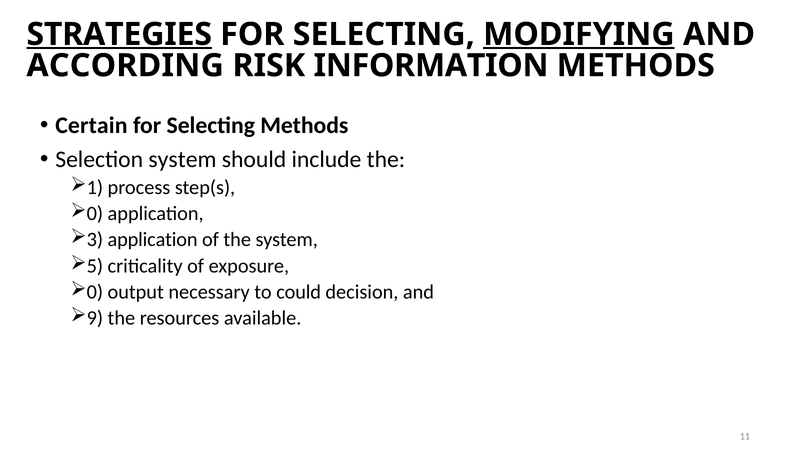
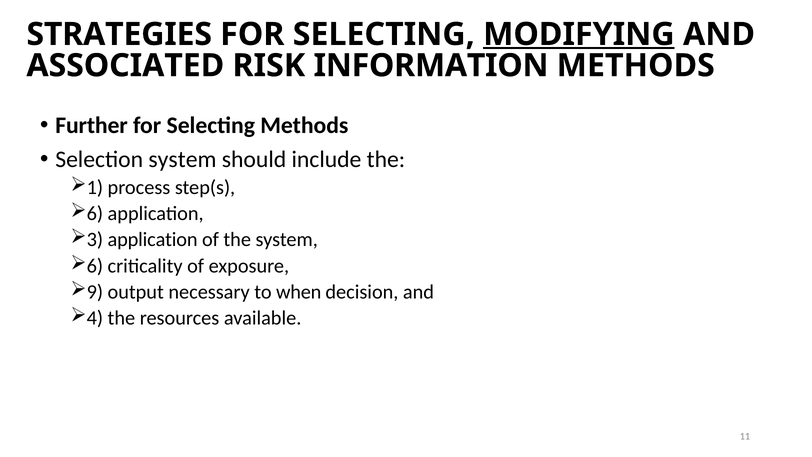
STRATEGIES underline: present -> none
ACCORDING: ACCORDING -> ASSOCIATED
Certain: Certain -> Further
0 at (95, 213): 0 -> 6
5 at (95, 266): 5 -> 6
0 at (95, 292): 0 -> 9
could: could -> when
9: 9 -> 4
